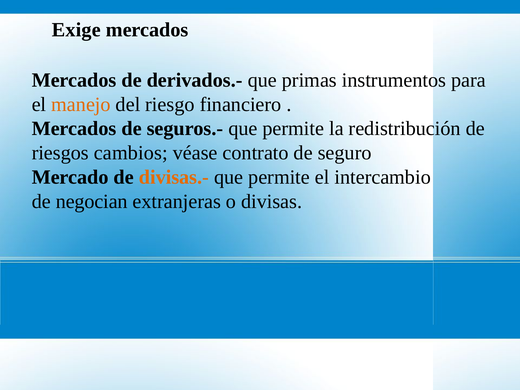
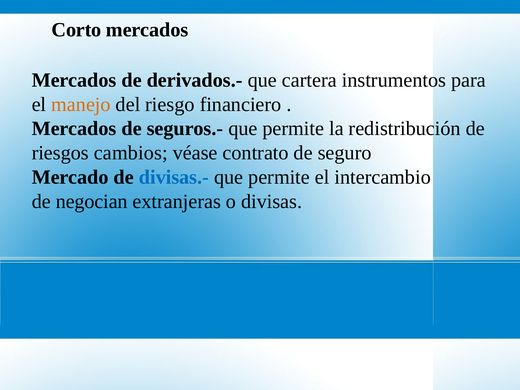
Exige: Exige -> Corto
primas: primas -> cartera
divisas.- colour: orange -> blue
